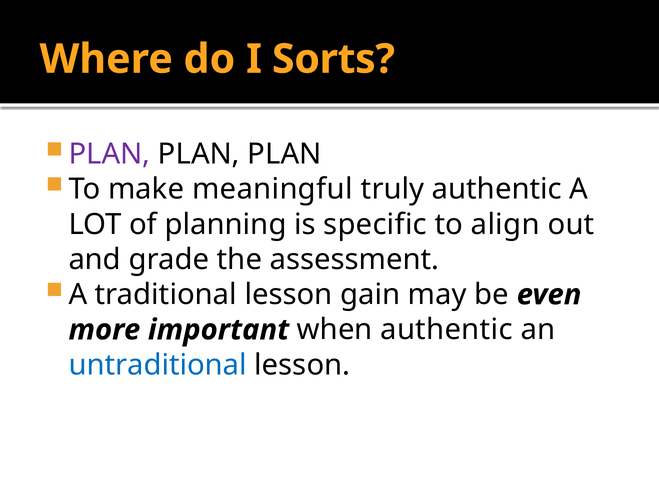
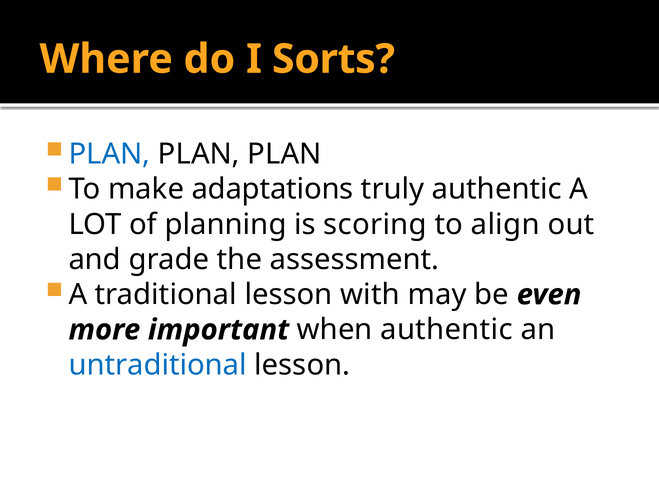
PLAN at (109, 154) colour: purple -> blue
meaningful: meaningful -> adaptations
specific: specific -> scoring
gain: gain -> with
